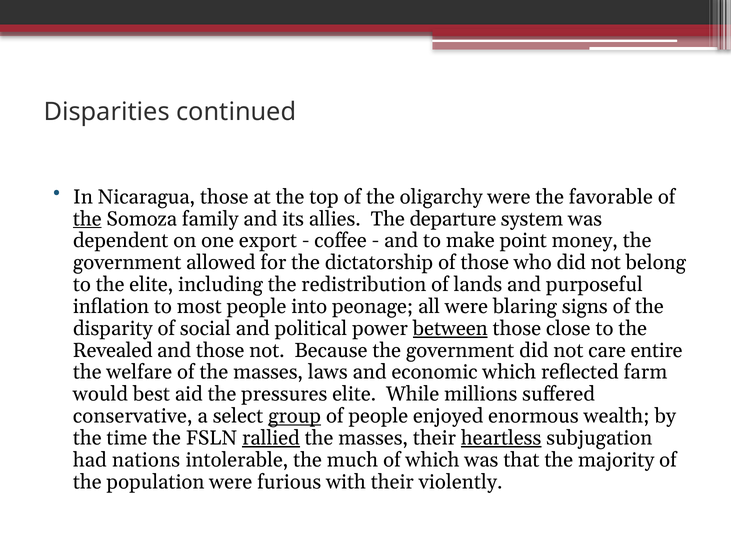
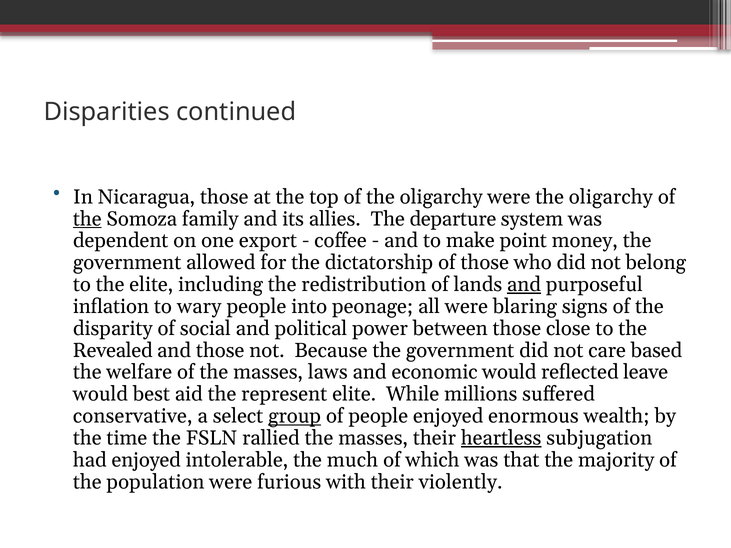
were the favorable: favorable -> oligarchy
and at (524, 285) underline: none -> present
most: most -> wary
between underline: present -> none
entire: entire -> based
economic which: which -> would
farm: farm -> leave
pressures: pressures -> represent
rallied underline: present -> none
had nations: nations -> enjoyed
